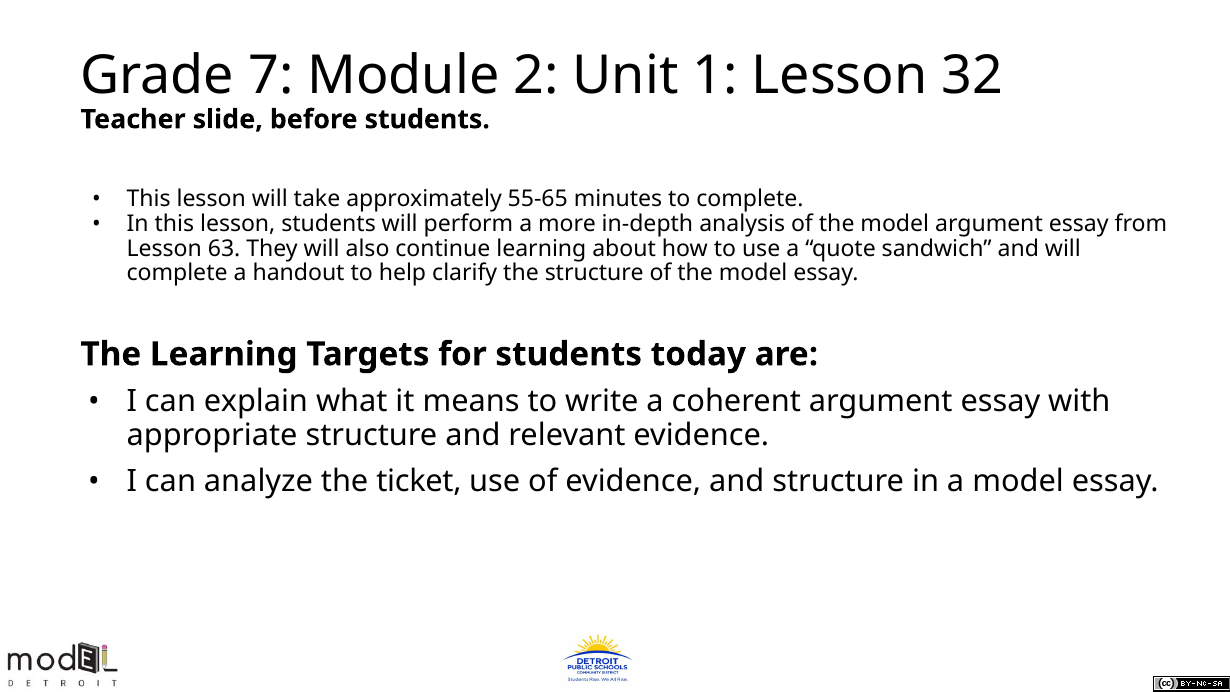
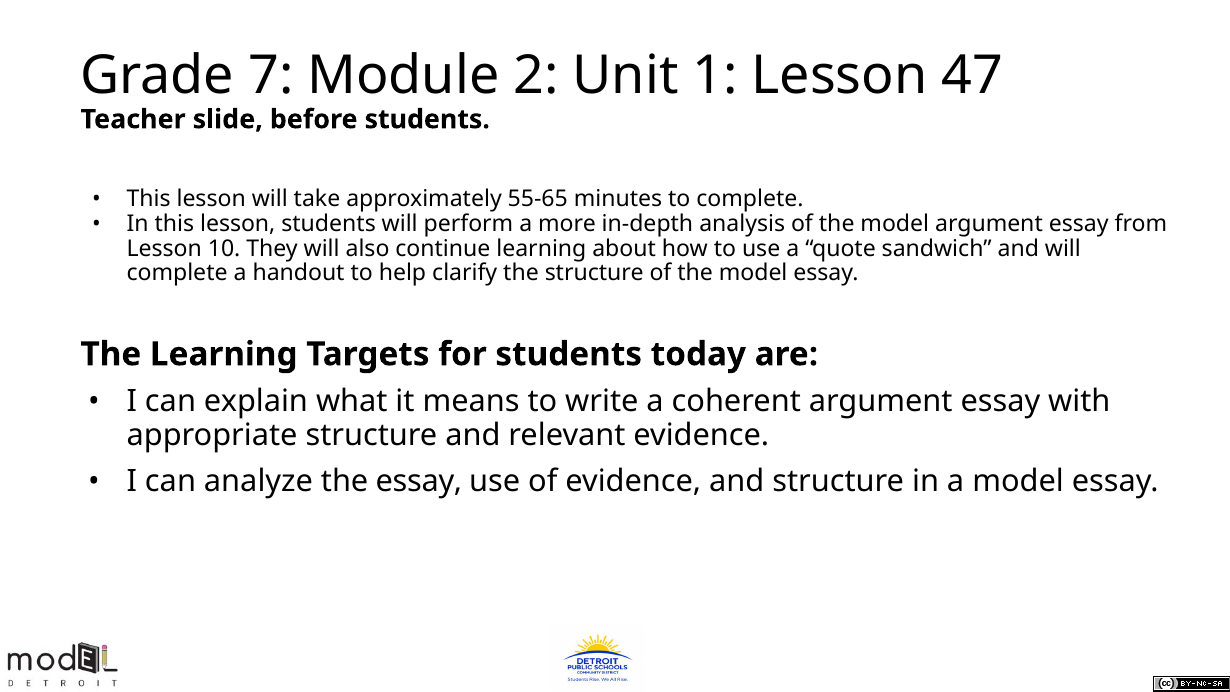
32: 32 -> 47
63: 63 -> 10
the ticket: ticket -> essay
